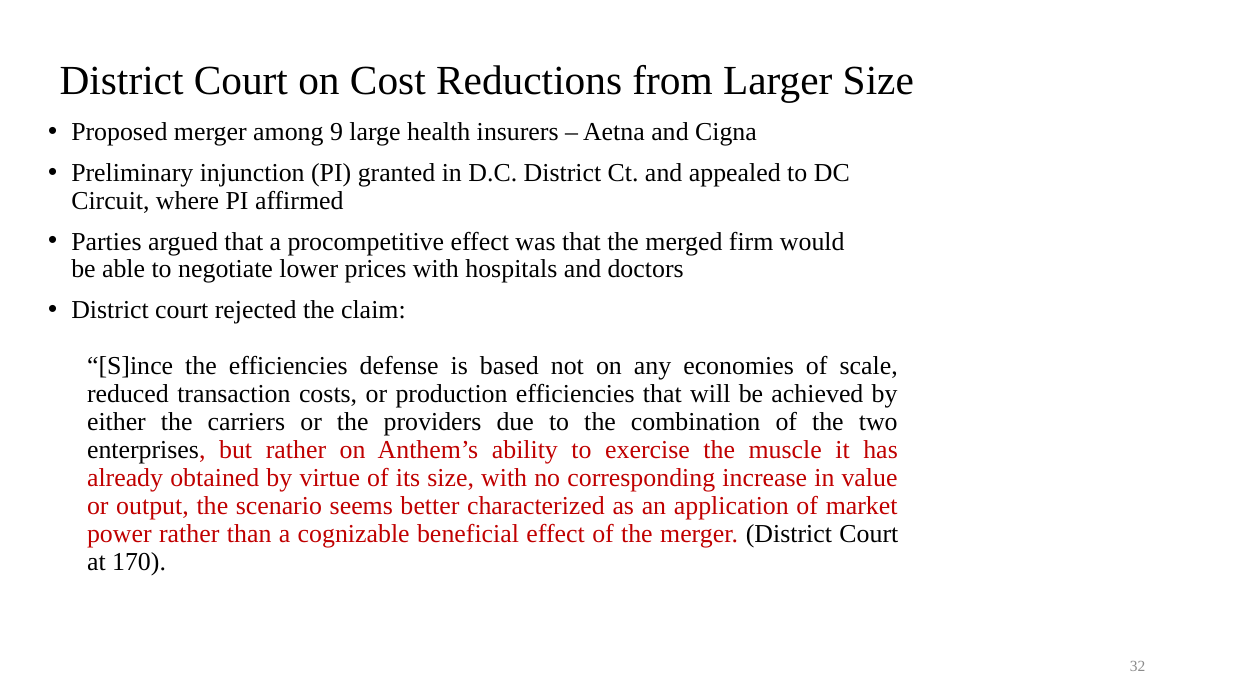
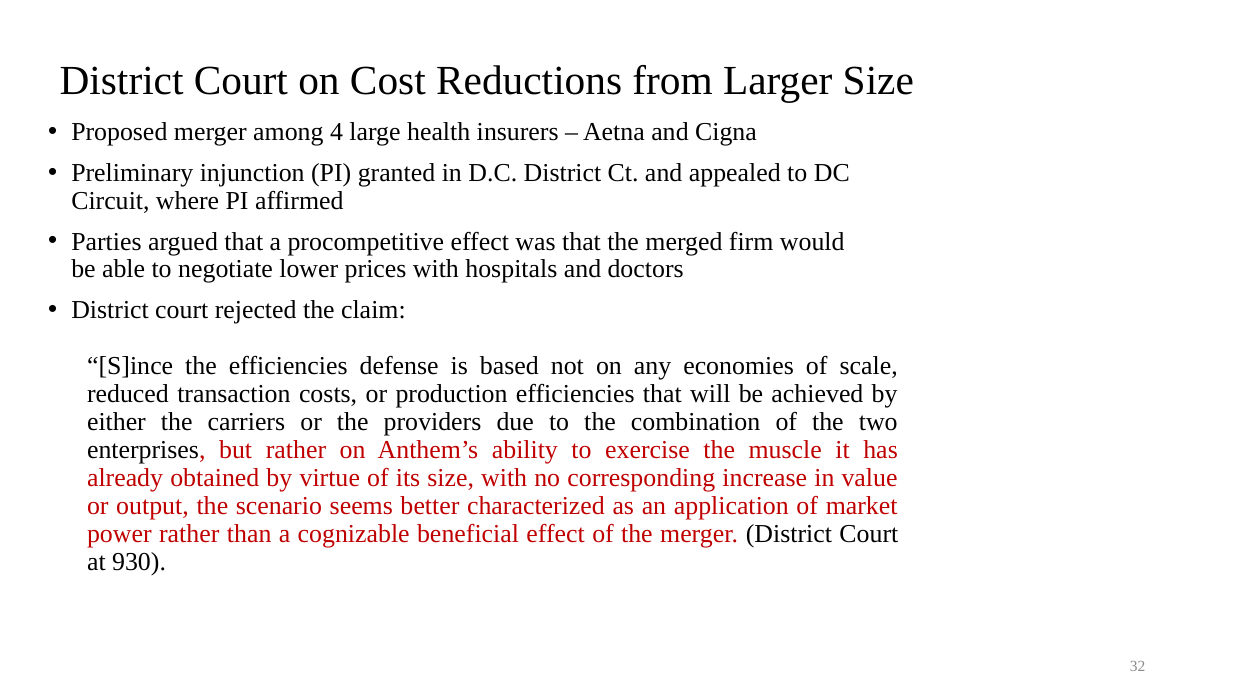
9: 9 -> 4
170: 170 -> 930
